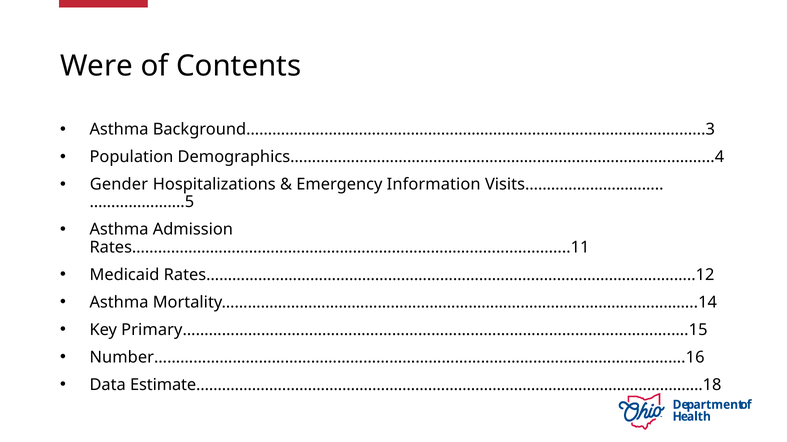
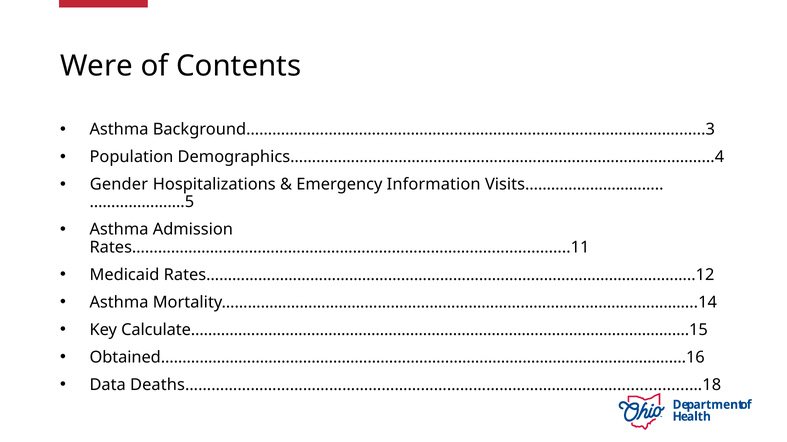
Primary………………………………………………………………………………………………….….15: Primary………………………………………………………………………………………………….….15 -> Calculate………………………………………………………………………………………………….….15
Number……………………………………………………………………………………………….………….16: Number……………………………………………………………………………………………….………….16 -> Obtained……………………………………………………………………………………………….………….16
Estimate………………………………………………………………………………………................…18: Estimate………………………………………………………………………………………................…18 -> Deaths………………………………………………………………………………………................…18
